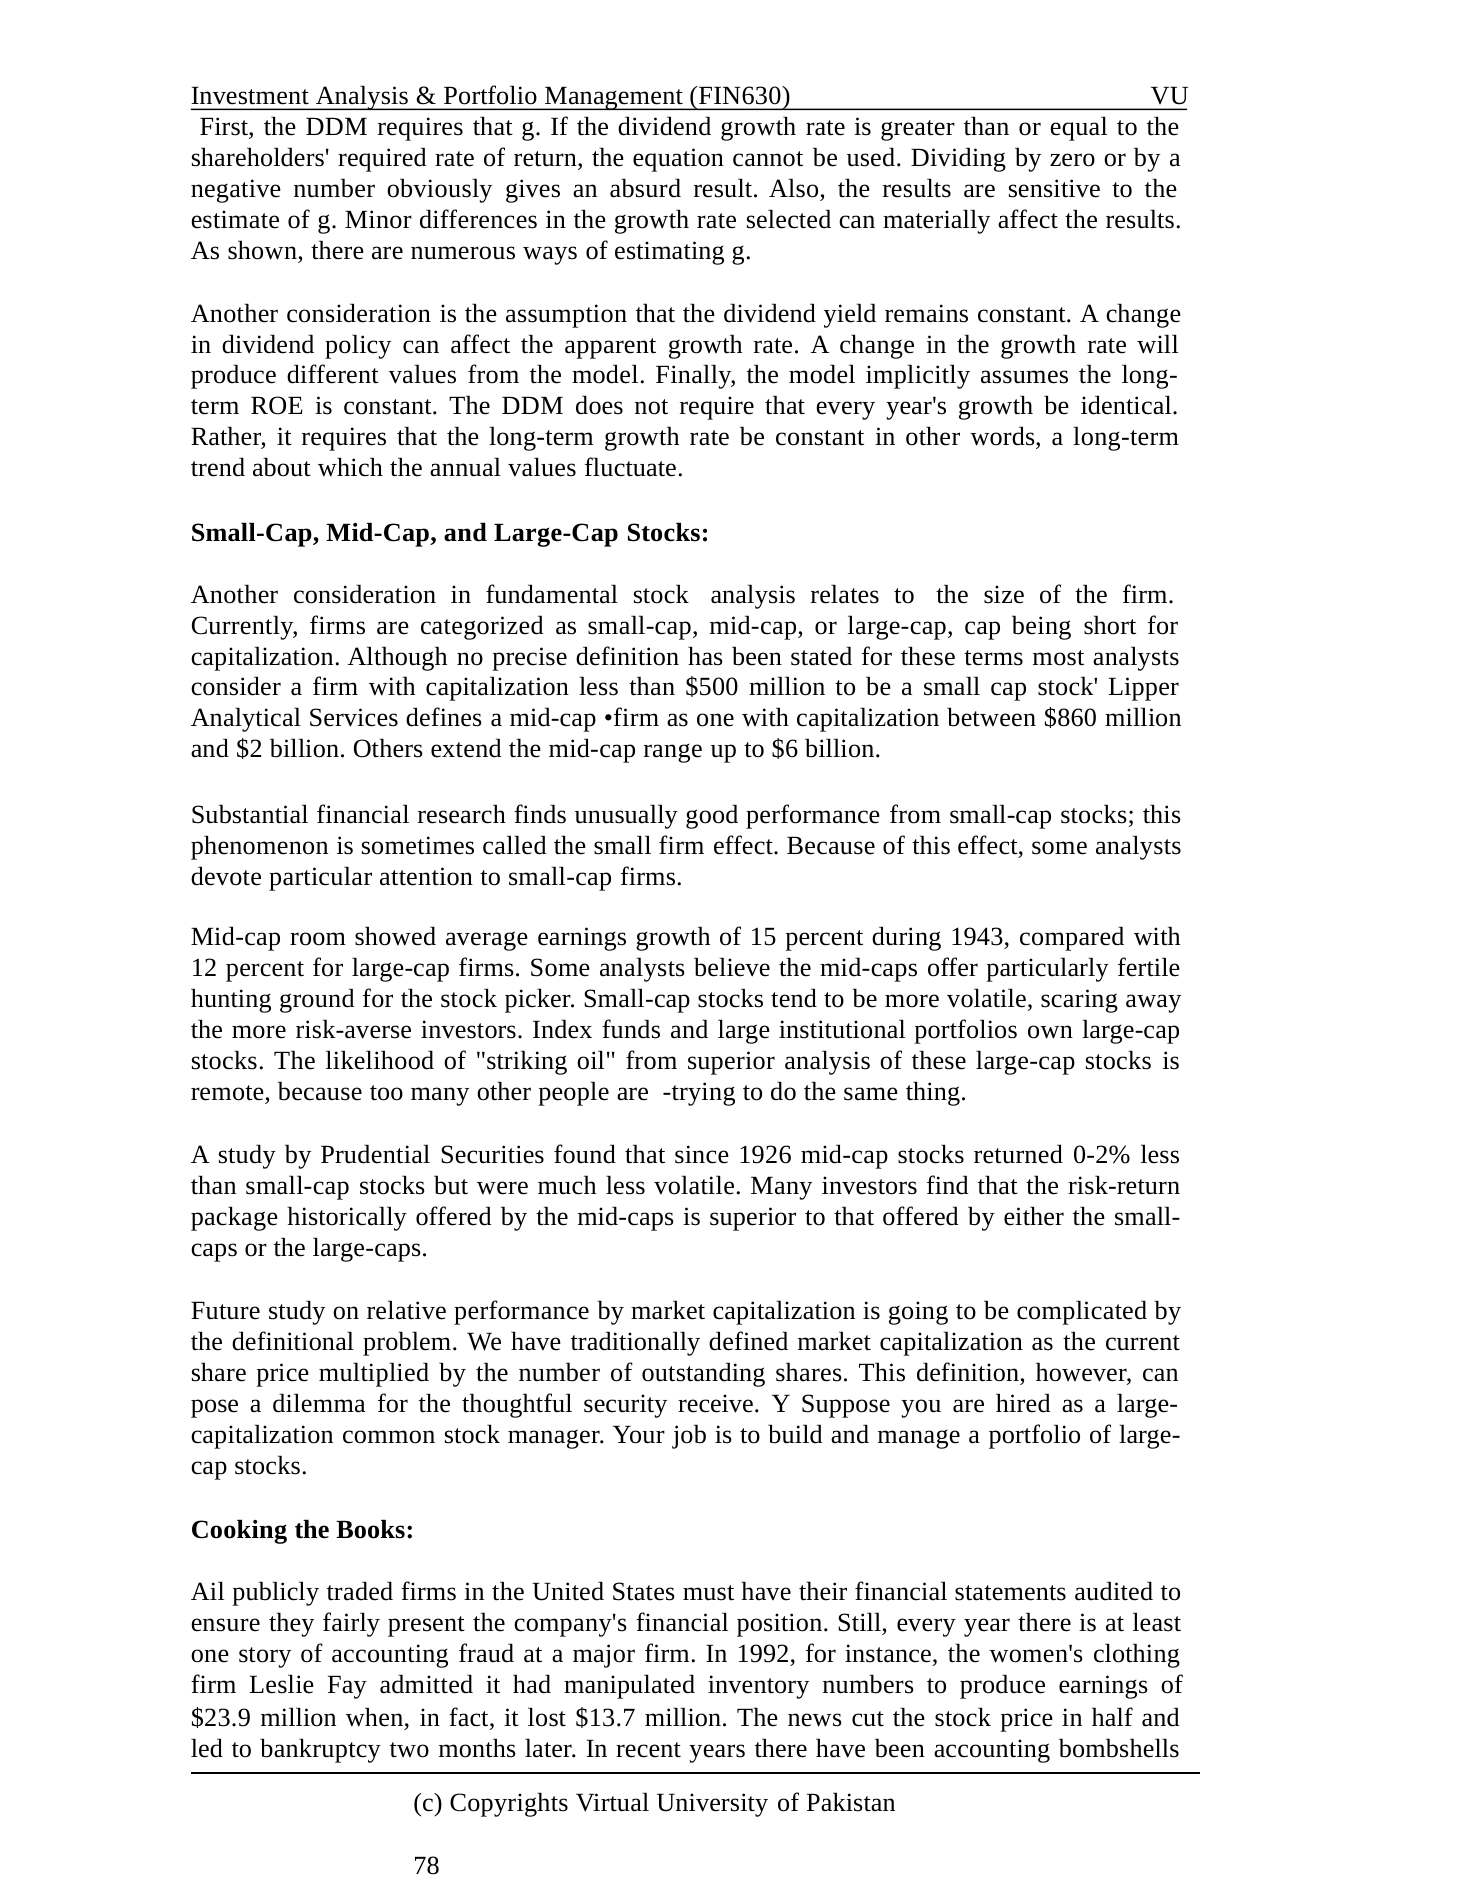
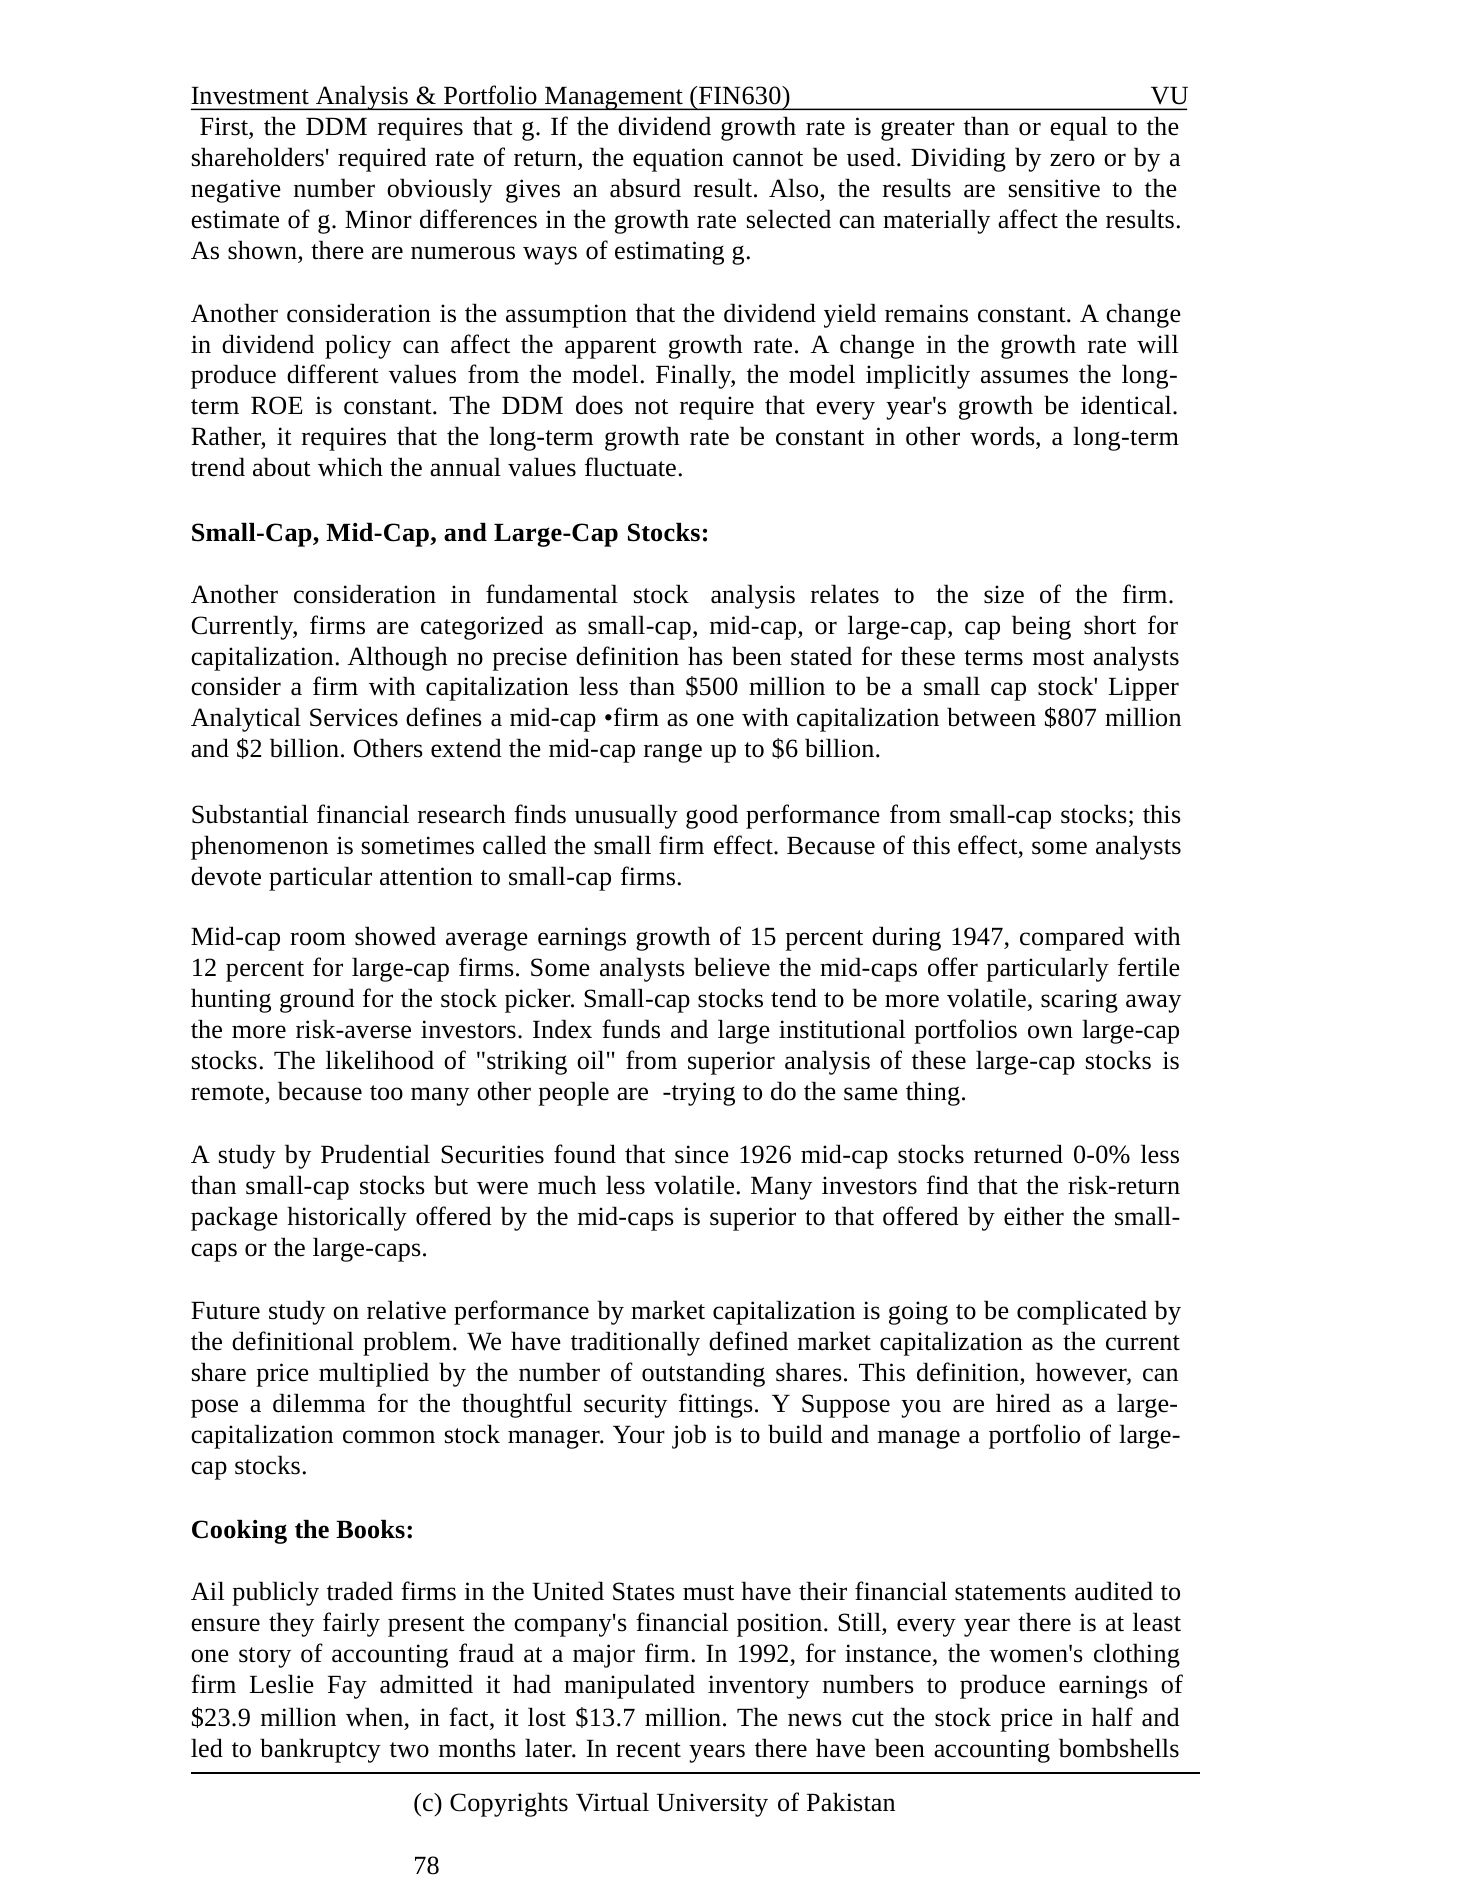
$860: $860 -> $807
1943: 1943 -> 1947
0-2%: 0-2% -> 0-0%
receive: receive -> fittings
